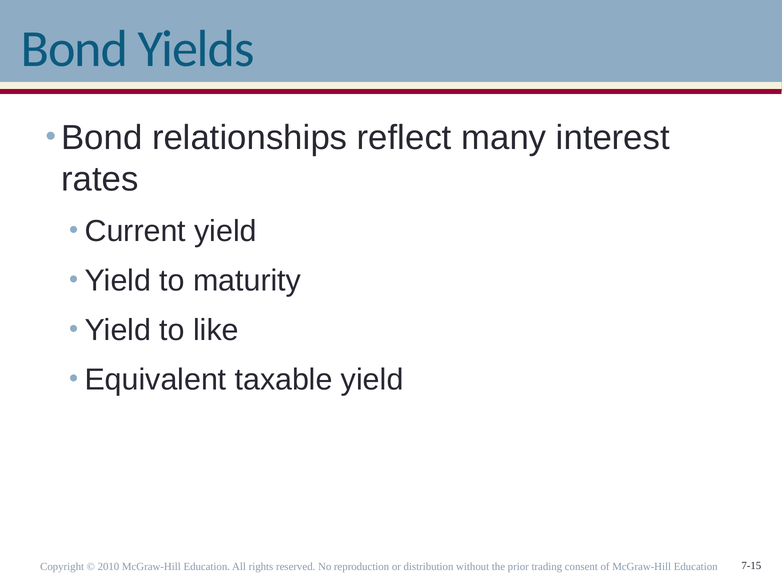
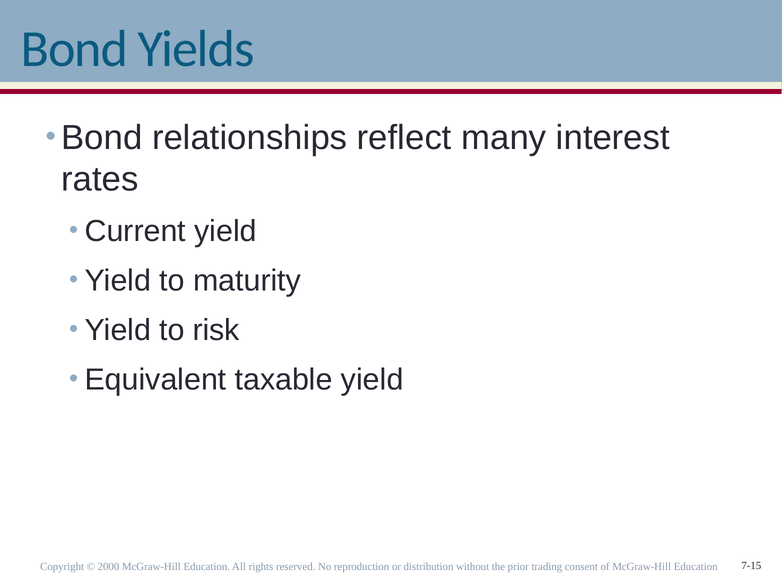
like: like -> risk
2010: 2010 -> 2000
